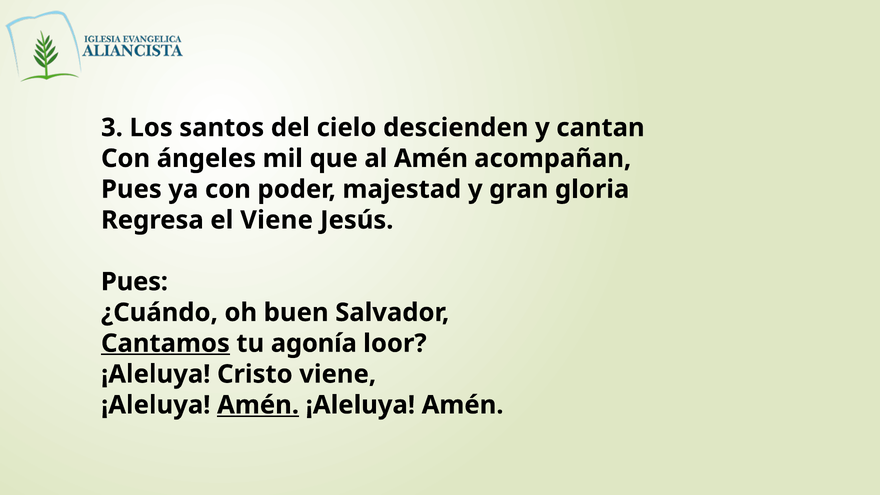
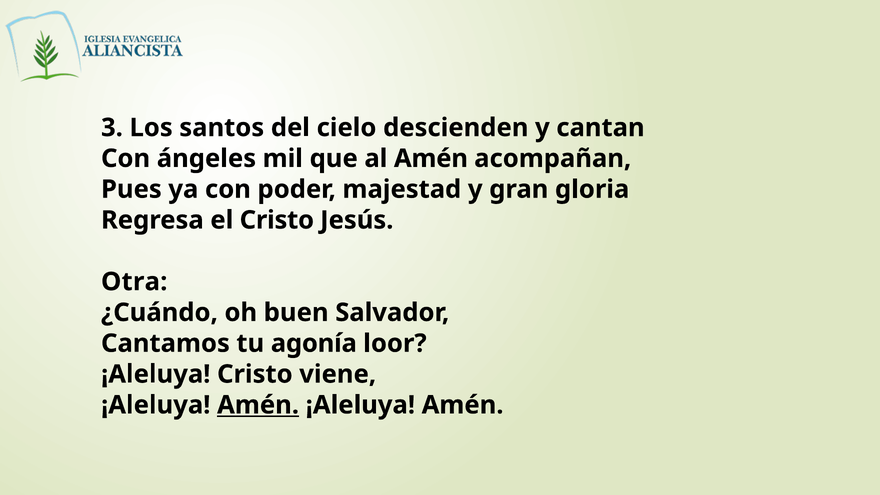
el Viene: Viene -> Cristo
Pues at (134, 282): Pues -> Otra
Cantamos underline: present -> none
